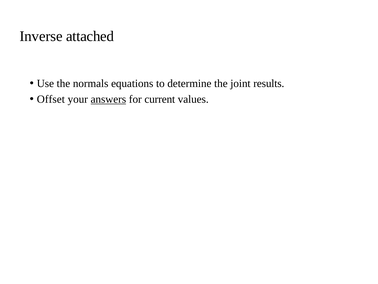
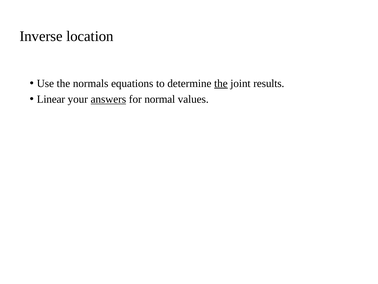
attached: attached -> location
the at (221, 83) underline: none -> present
Offset: Offset -> Linear
current: current -> normal
